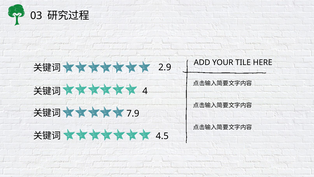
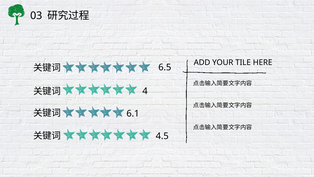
2.9: 2.9 -> 6.5
7.9: 7.9 -> 6.1
